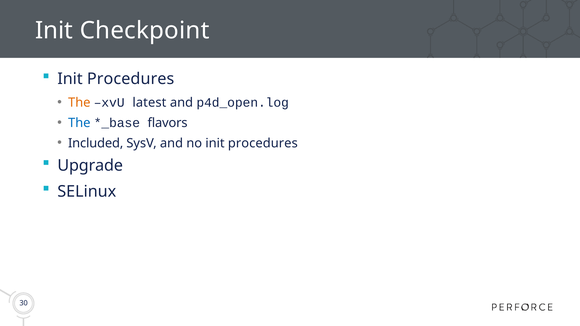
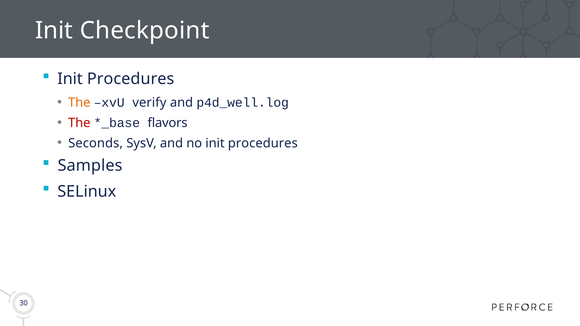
latest: latest -> verify
p4d_open.log: p4d_open.log -> p4d_well.log
The at (79, 123) colour: blue -> red
Included: Included -> Seconds
Upgrade: Upgrade -> Samples
